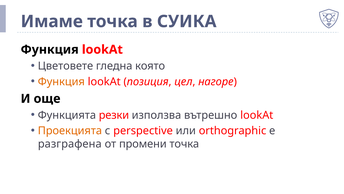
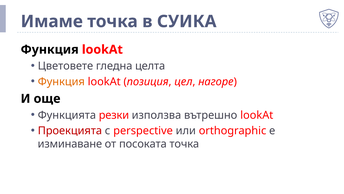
която: която -> целта
Проекцията colour: orange -> red
разграфена: разграфена -> изминаване
промени: промени -> посоката
